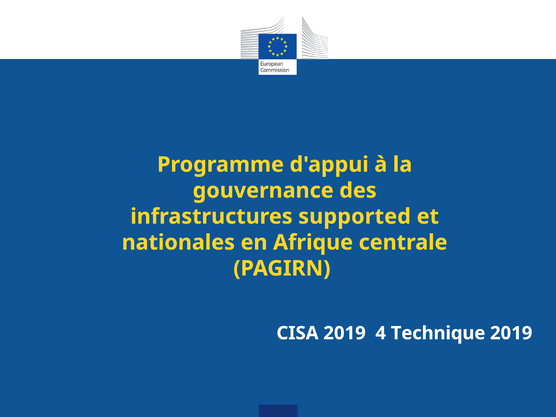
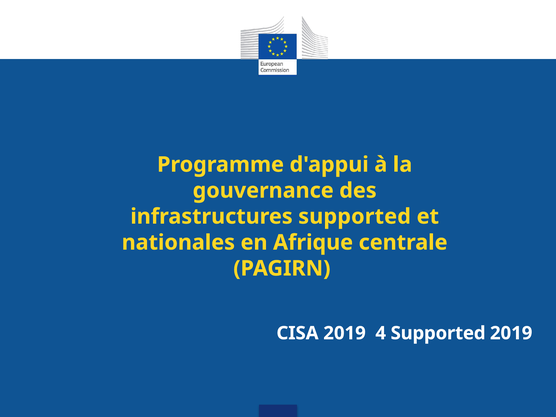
4 Technique: Technique -> Supported
